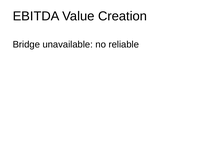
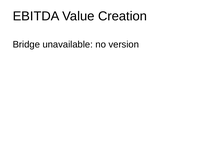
reliable: reliable -> version
